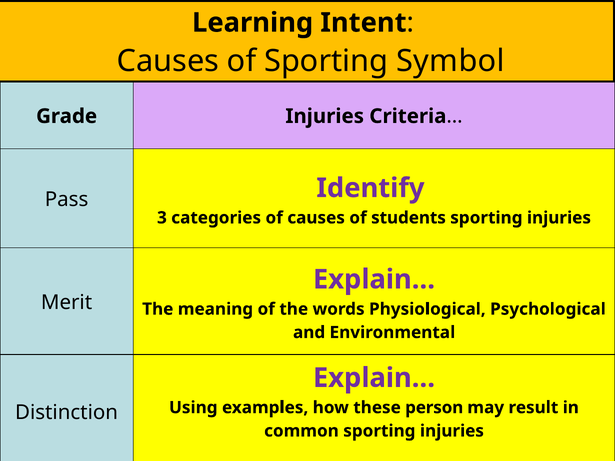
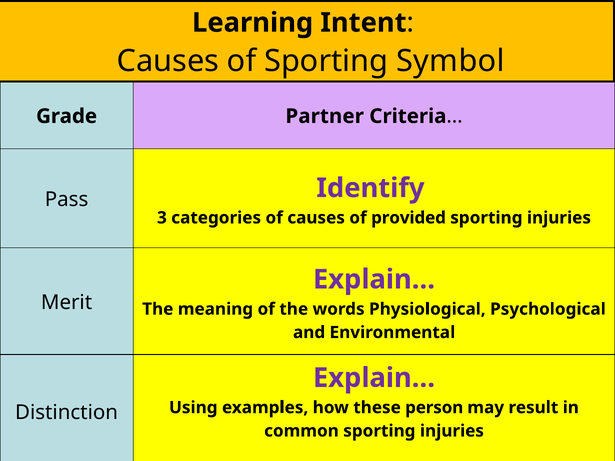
Grade Injuries: Injuries -> Partner
students: students -> provided
